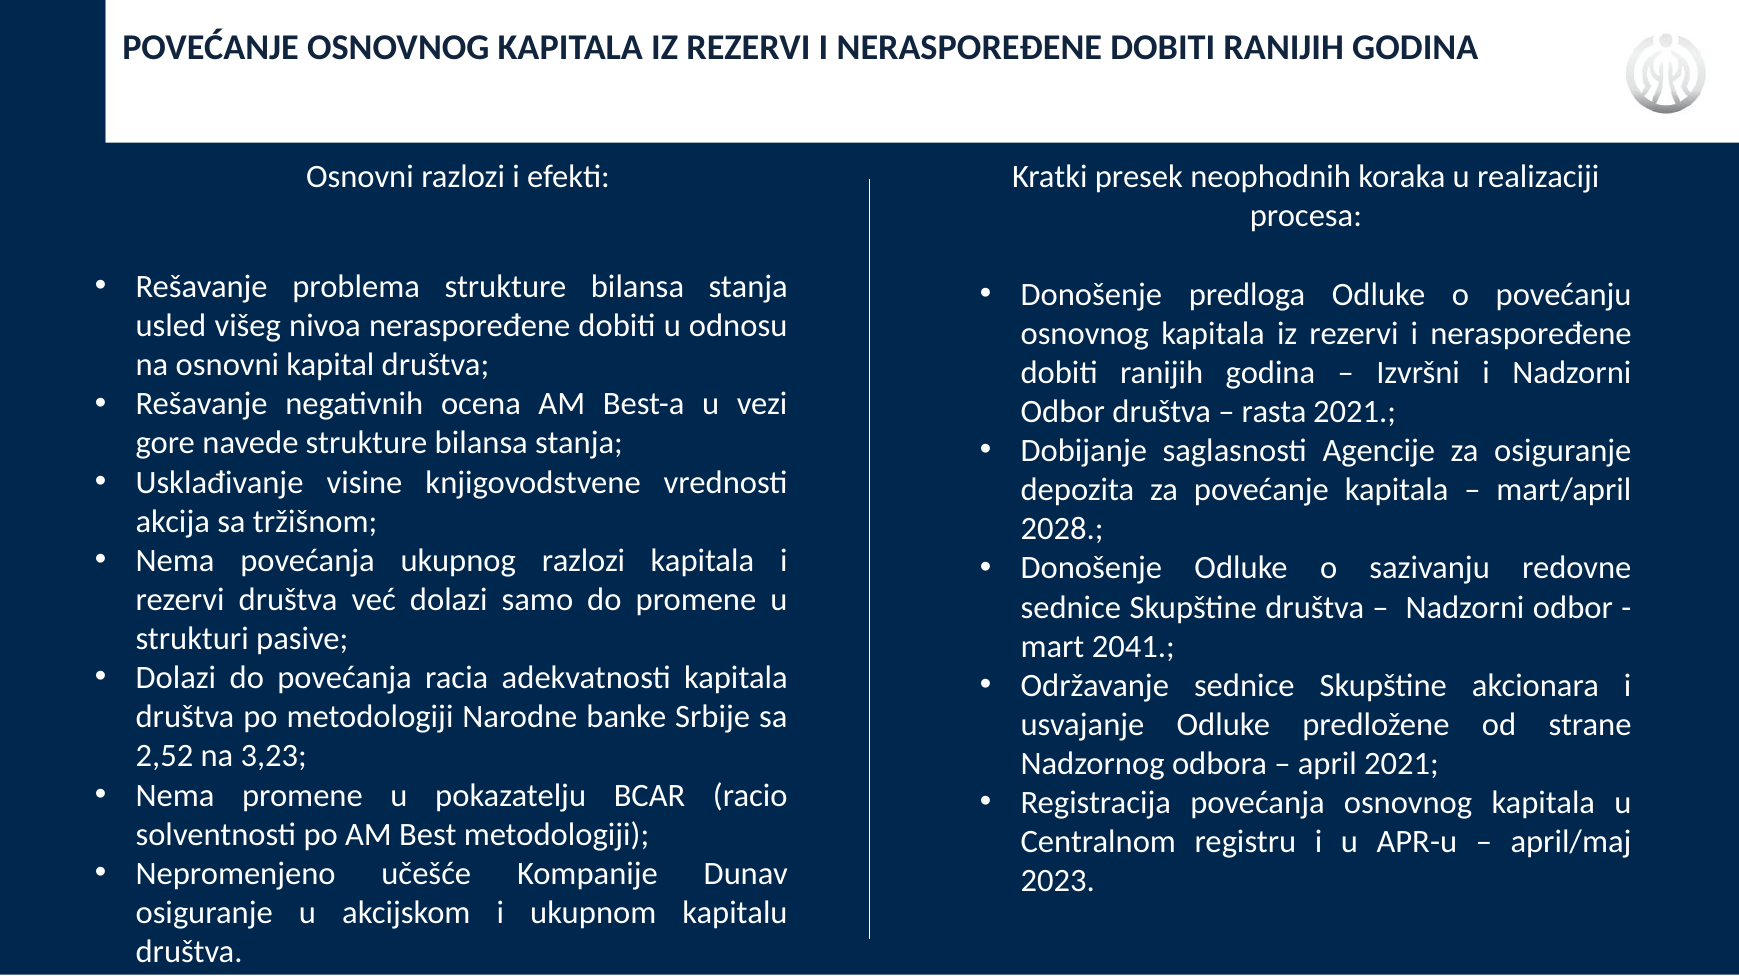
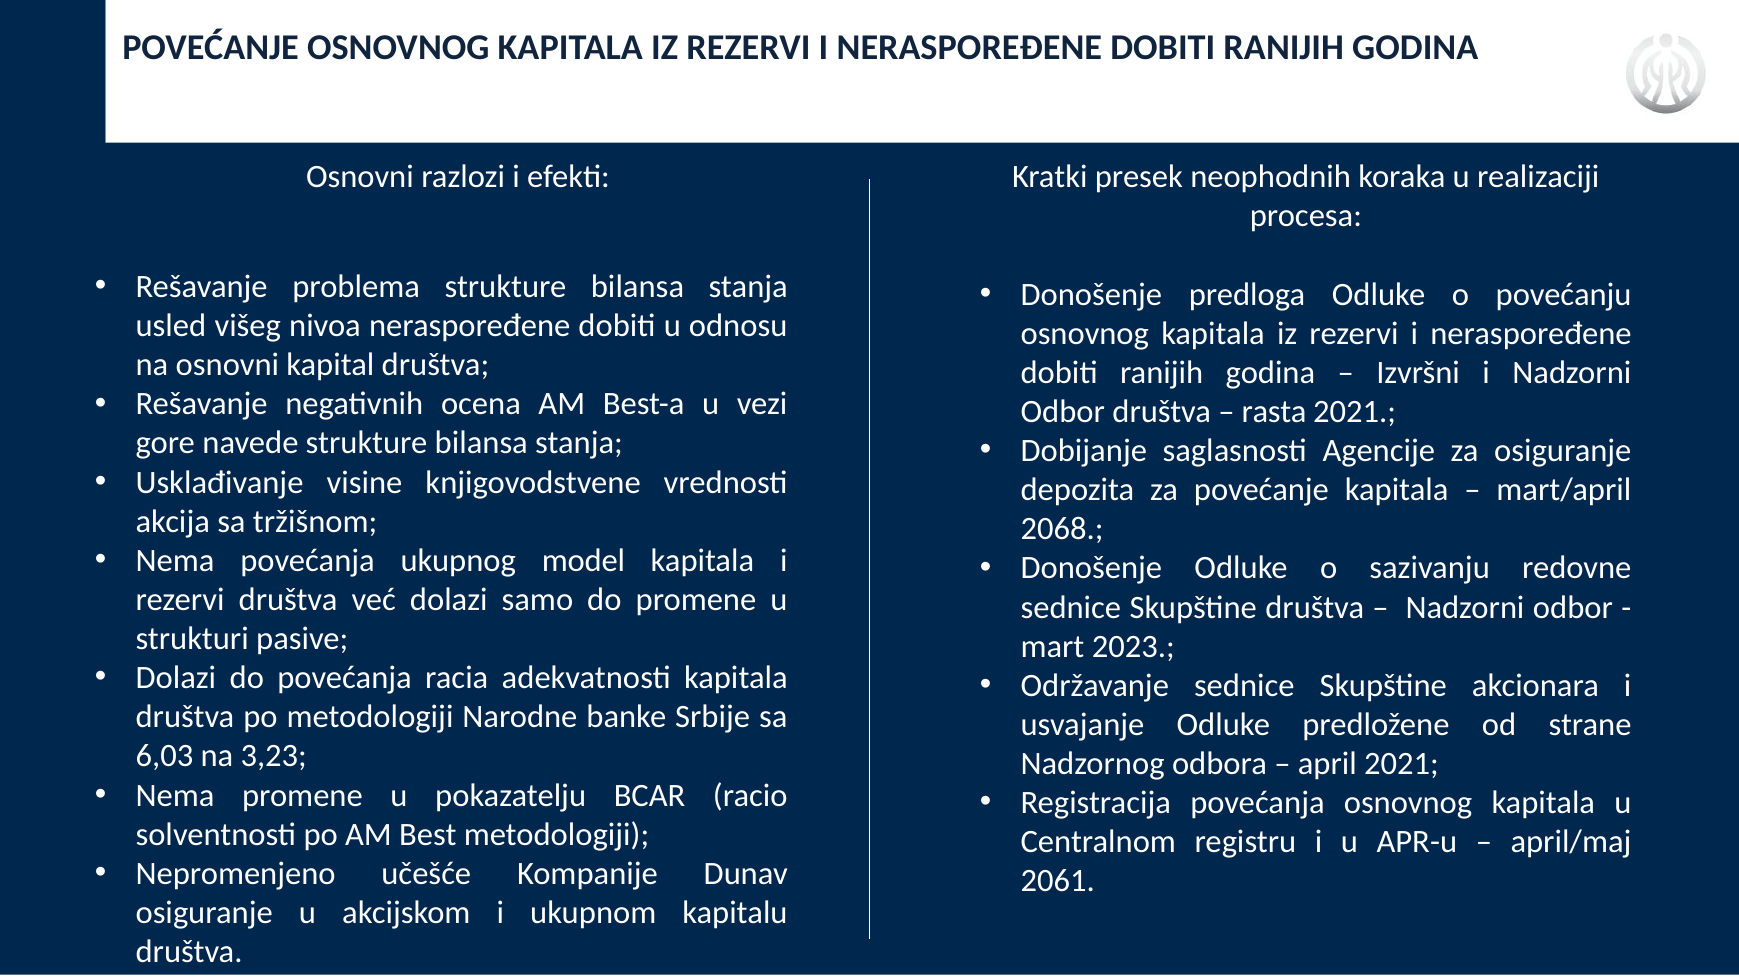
2028: 2028 -> 2068
ukupnog razlozi: razlozi -> model
2041: 2041 -> 2023
2,52: 2,52 -> 6,03
2023: 2023 -> 2061
